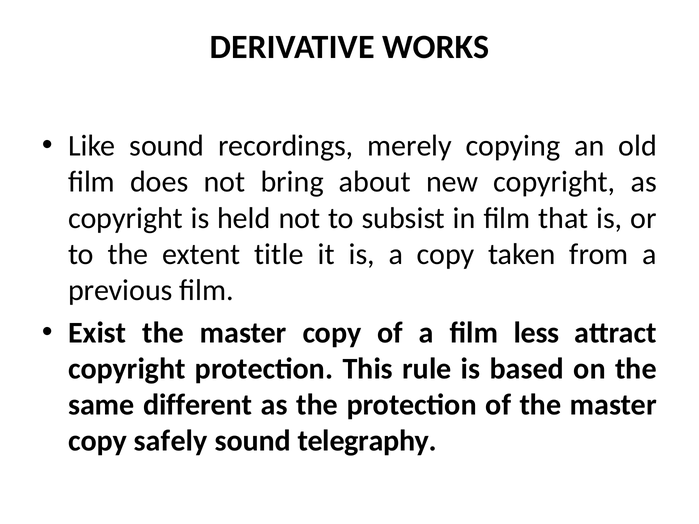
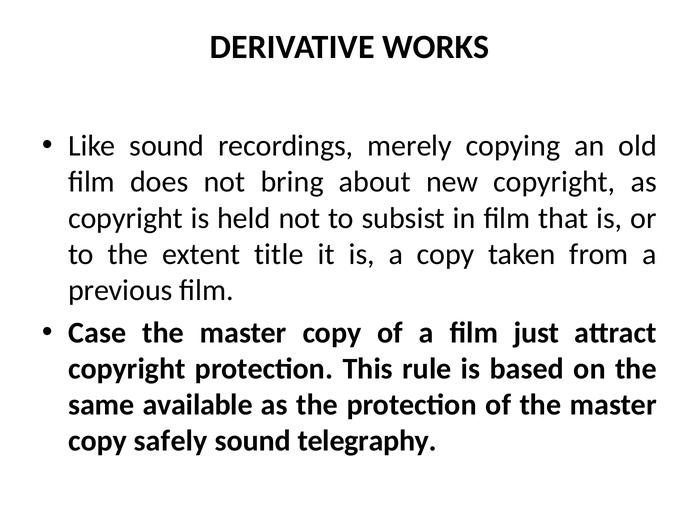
Exist: Exist -> Case
less: less -> just
different: different -> available
